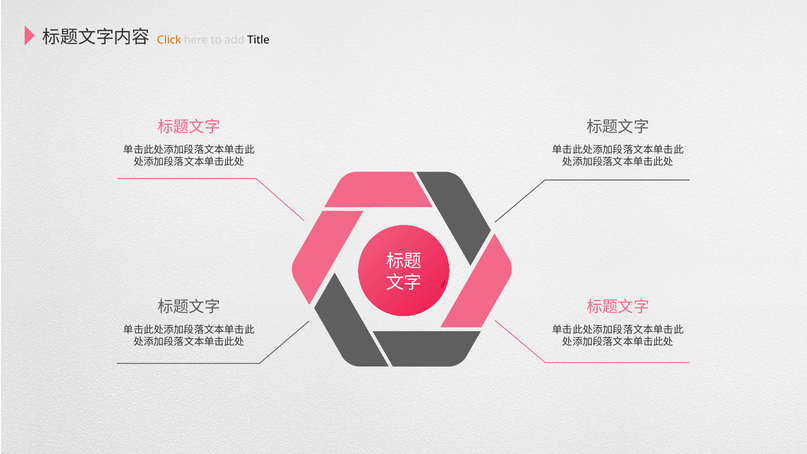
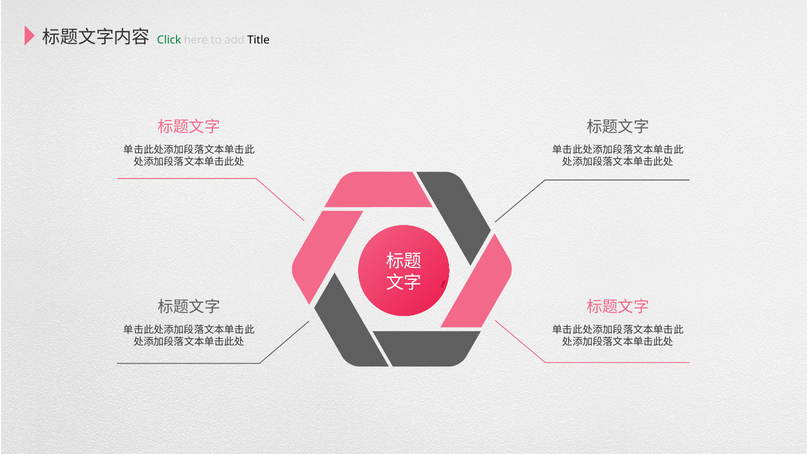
Click colour: orange -> green
